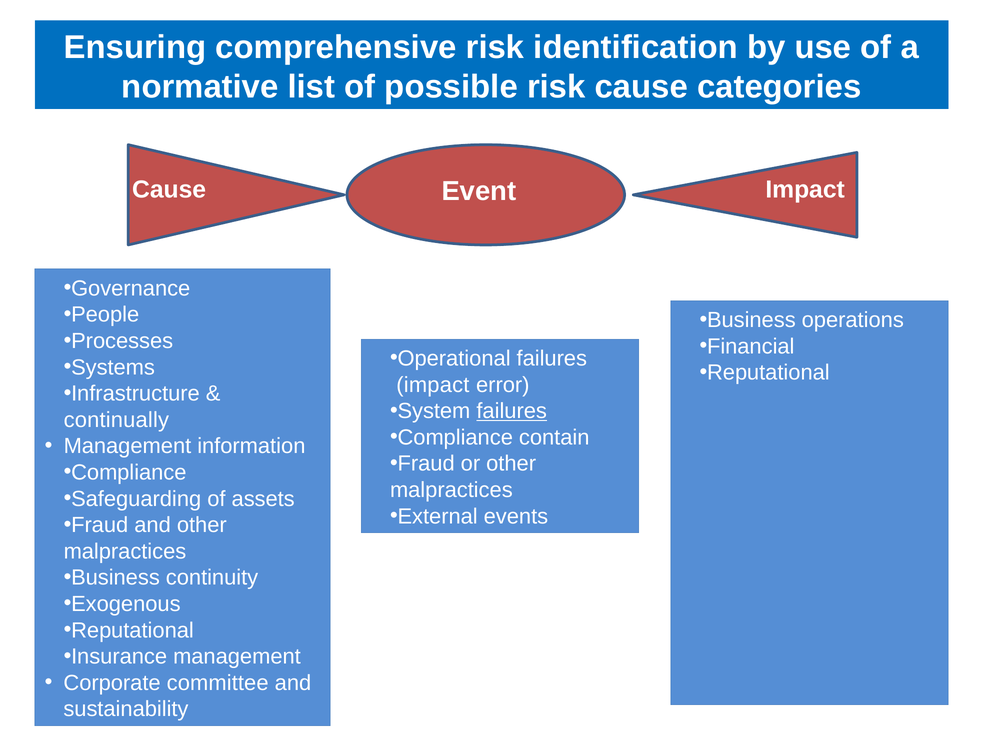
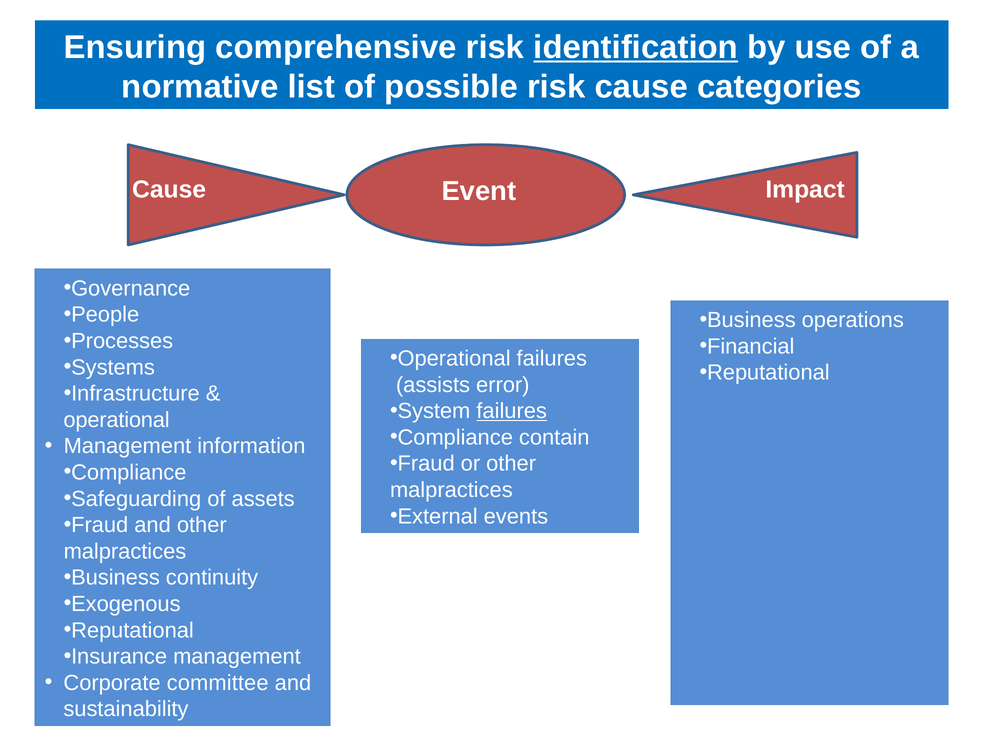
identification underline: none -> present
impact at (433, 385): impact -> assists
continually at (116, 420): continually -> operational
